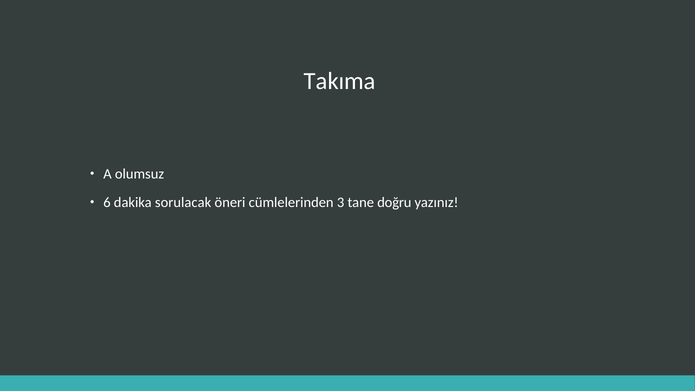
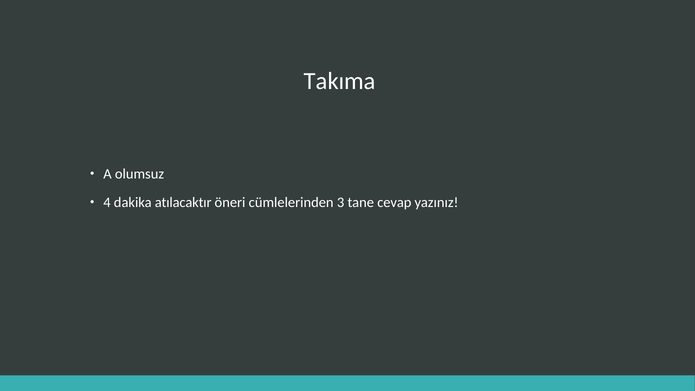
6: 6 -> 4
sorulacak: sorulacak -> atılacaktır
doğru: doğru -> cevap
